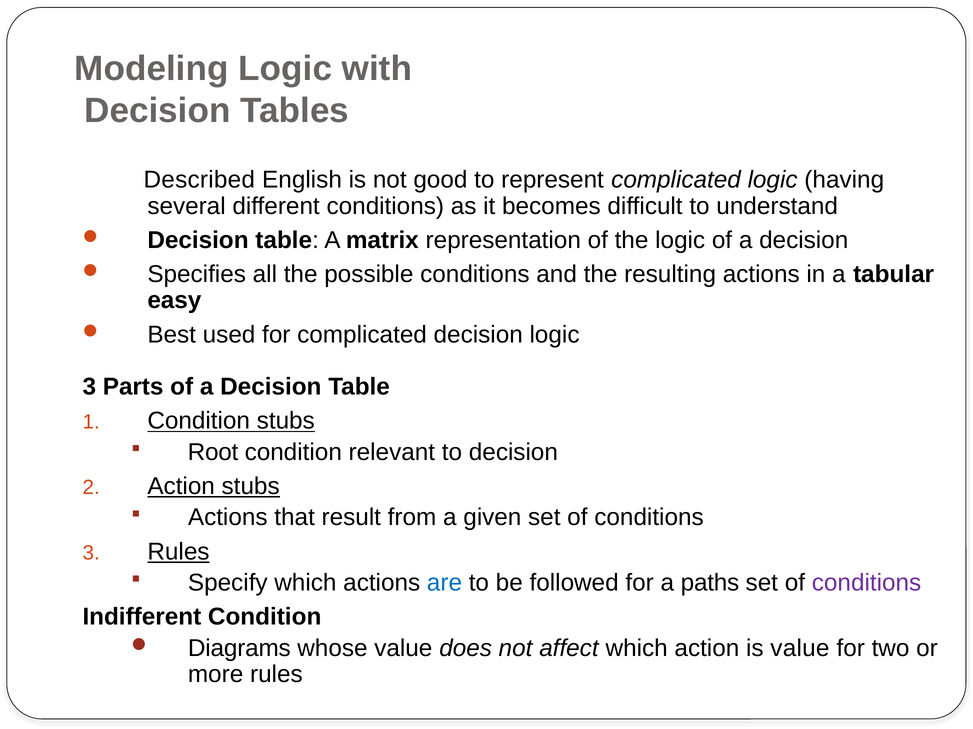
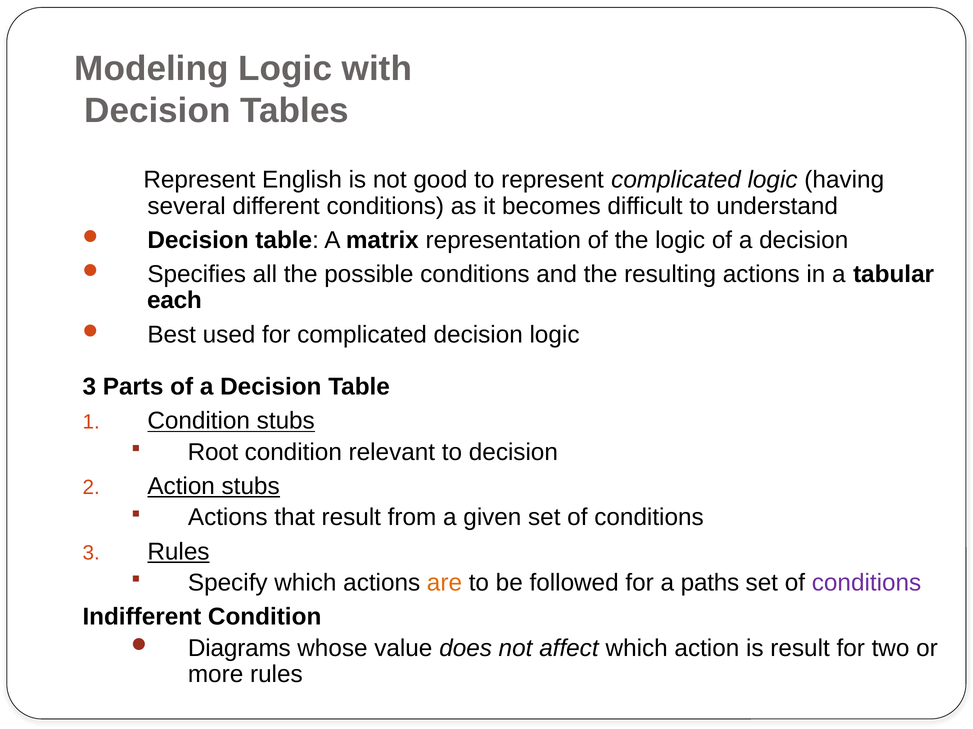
Described at (199, 180): Described -> Represent
easy: easy -> each
are colour: blue -> orange
is value: value -> result
